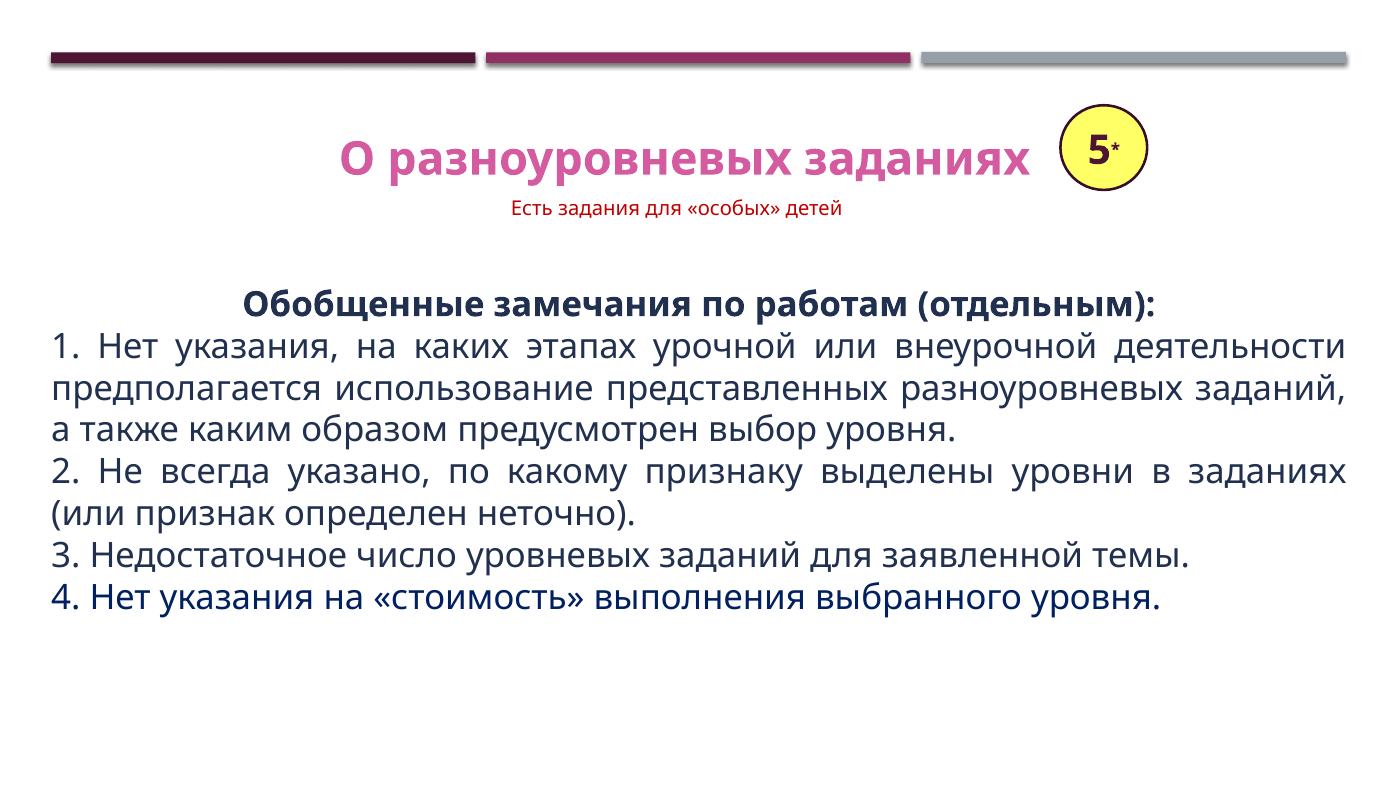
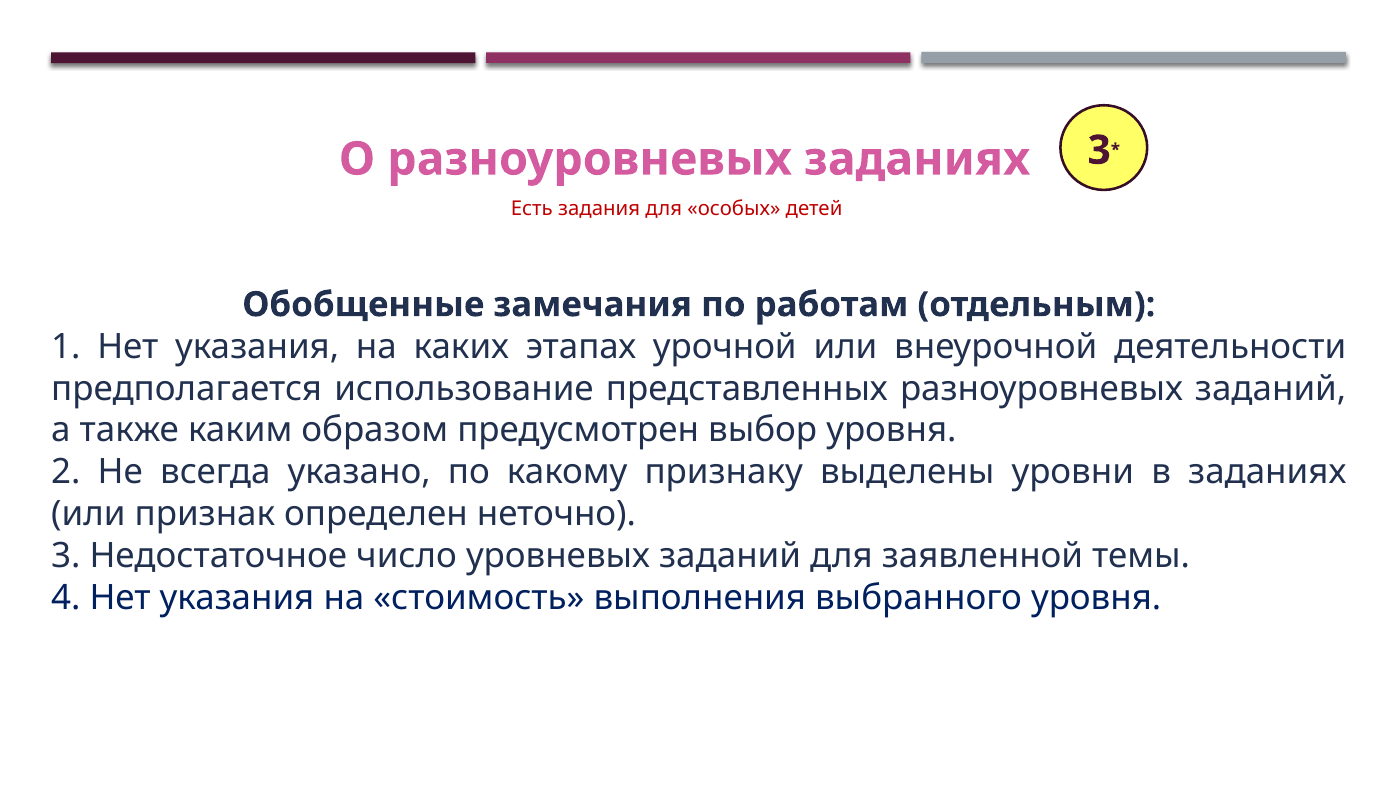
заданиях 5: 5 -> 3
